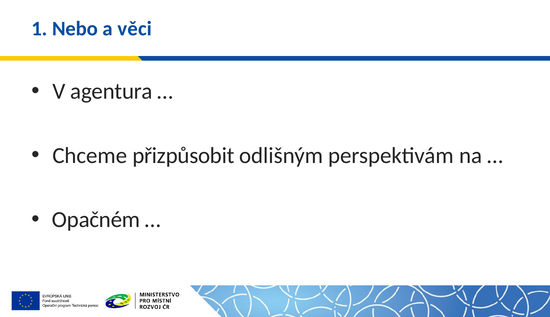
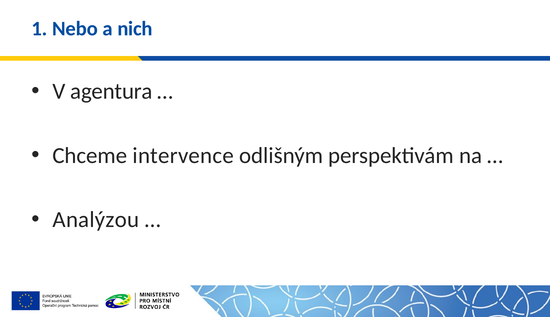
věci: věci -> nich
přizpůsobit: přizpůsobit -> intervence
Opačném: Opačném -> Analýzou
